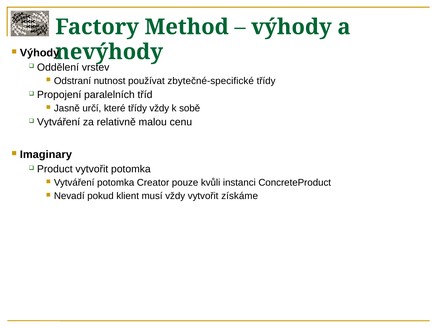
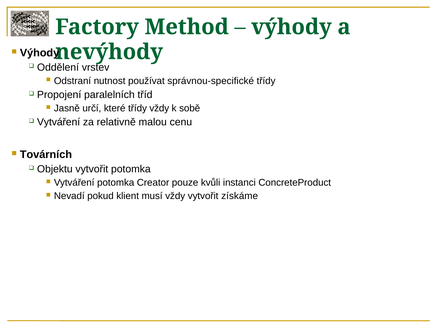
zbytečné-specifické: zbytečné-specifické -> správnou-specifické
Imaginary: Imaginary -> Továrních
Product: Product -> Objektu
